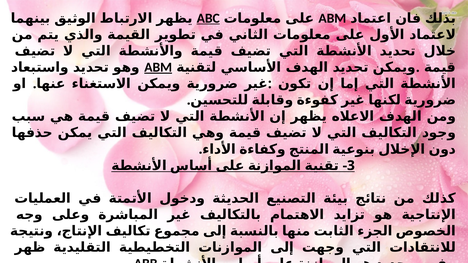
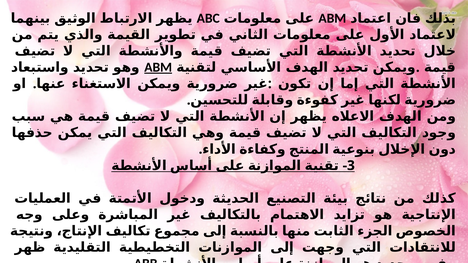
ABC at (208, 18) underline: present -> none
